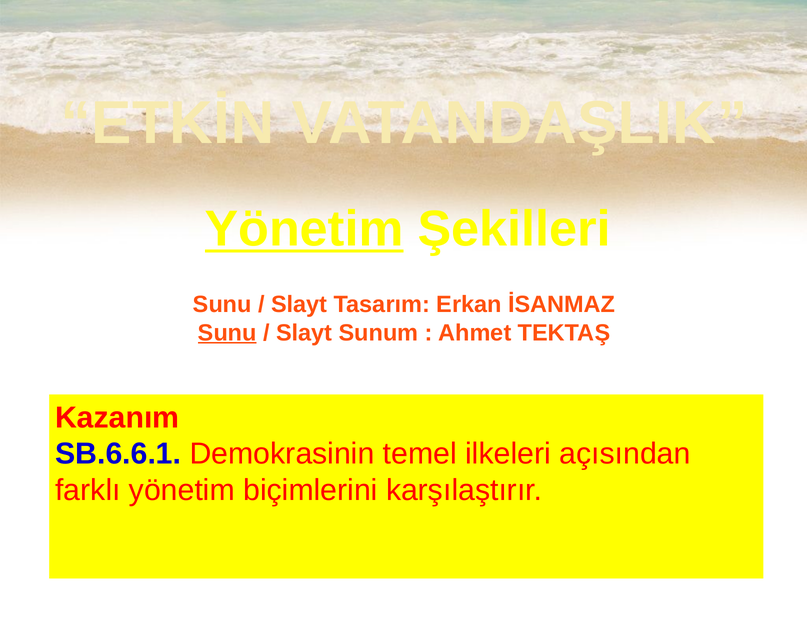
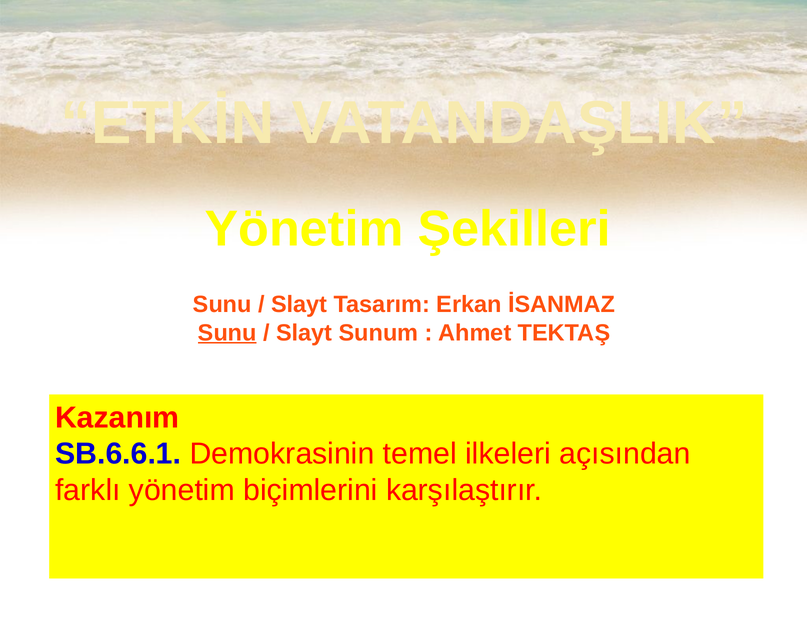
Yönetim at (304, 229) underline: present -> none
